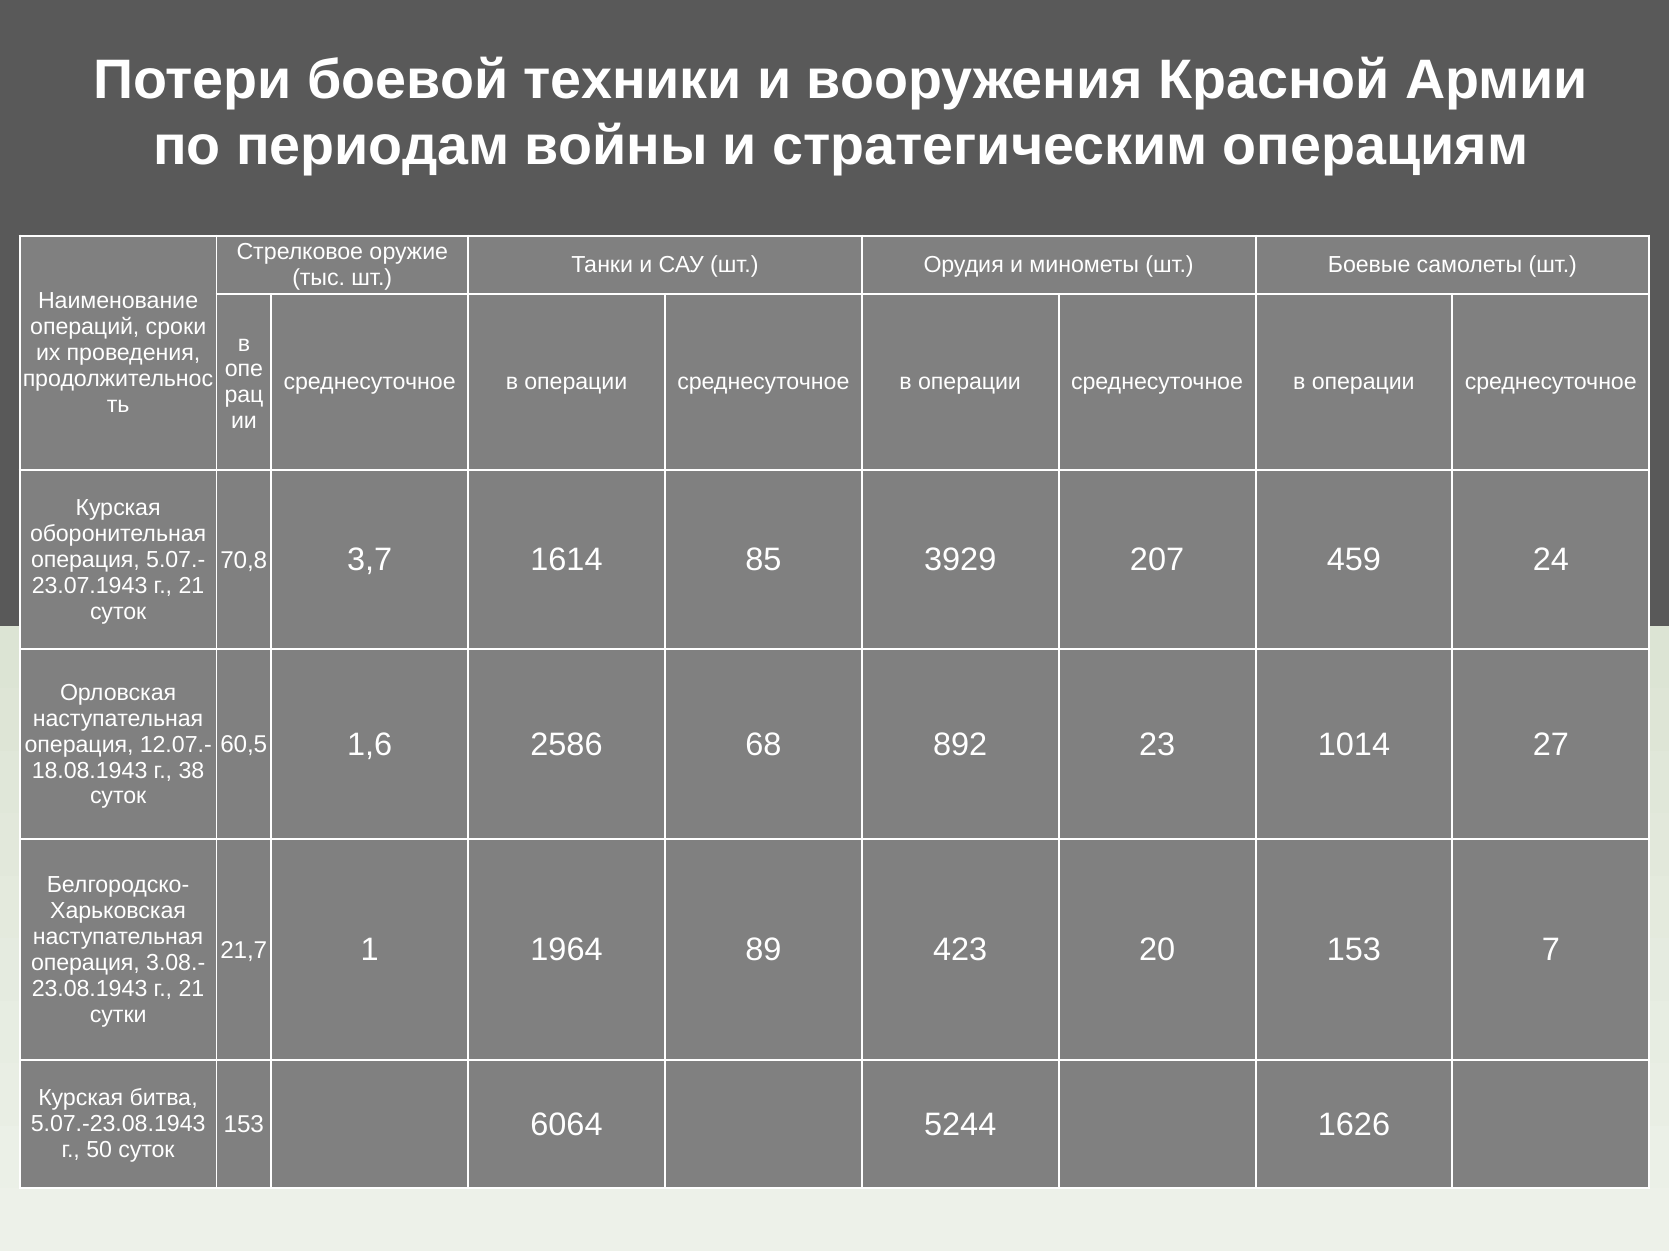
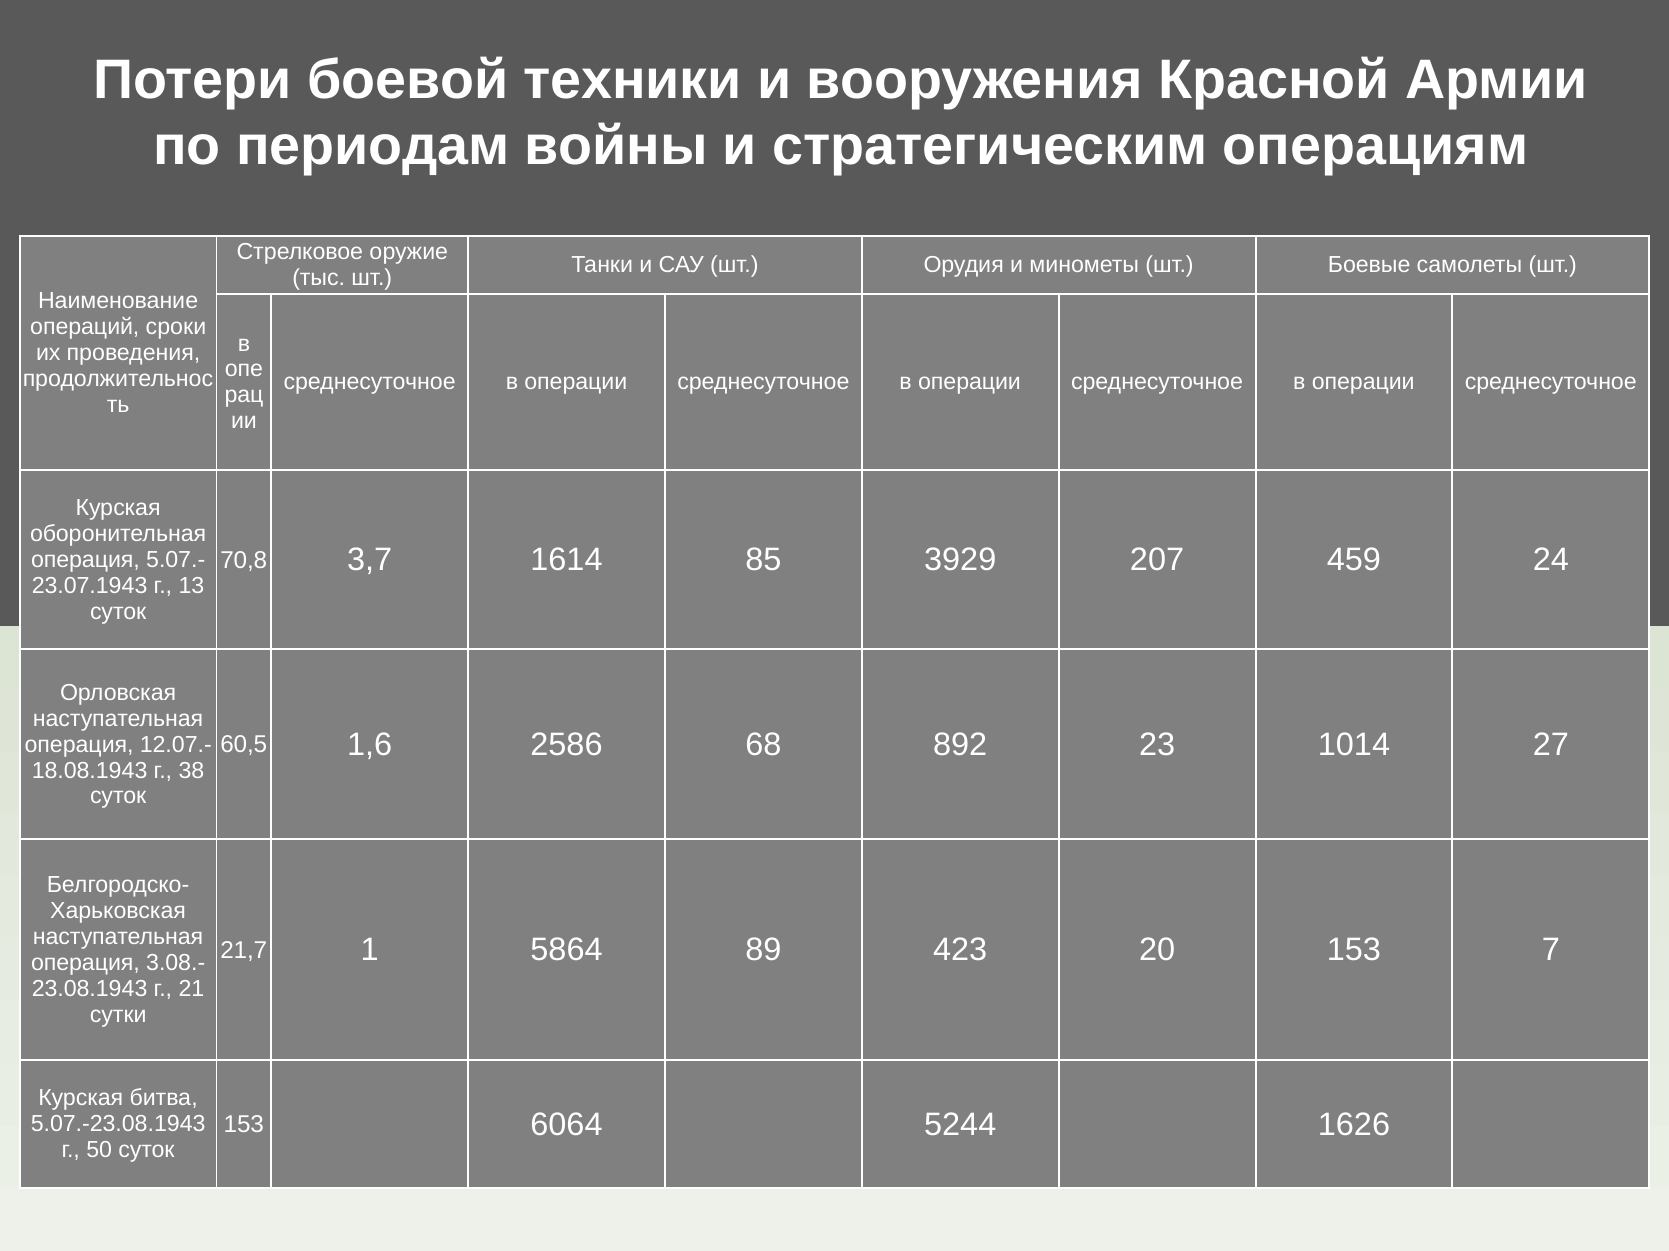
21 at (191, 586): 21 -> 13
1964: 1964 -> 5864
